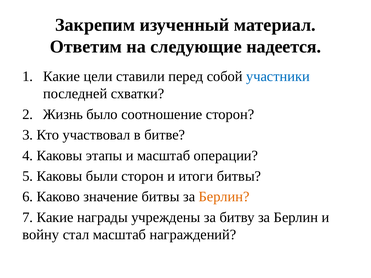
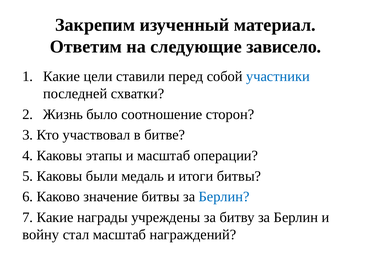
надеется: надеется -> зависело
были сторон: сторон -> медаль
Берлин at (224, 197) colour: orange -> blue
